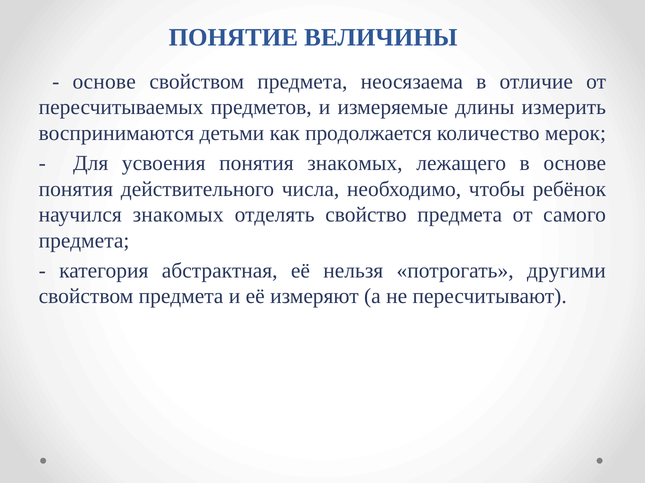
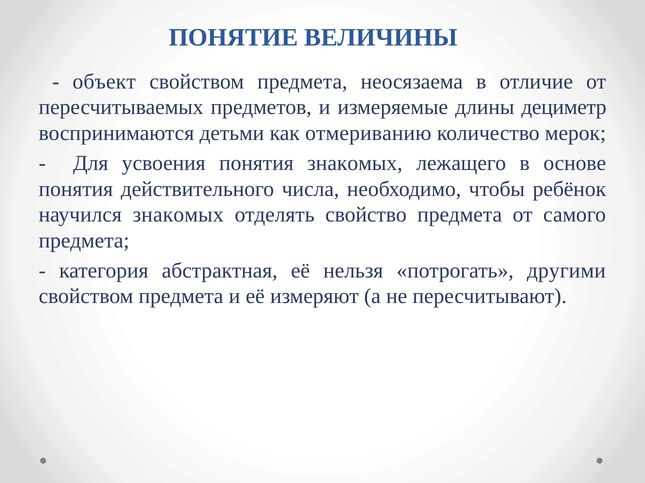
основе at (104, 82): основе -> объект
измерить: измерить -> дециметр
продолжается: продолжается -> отмериванию
